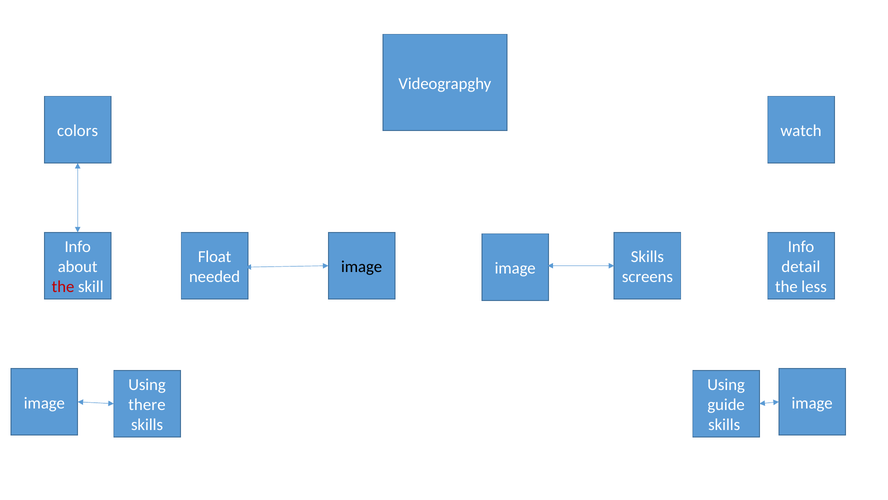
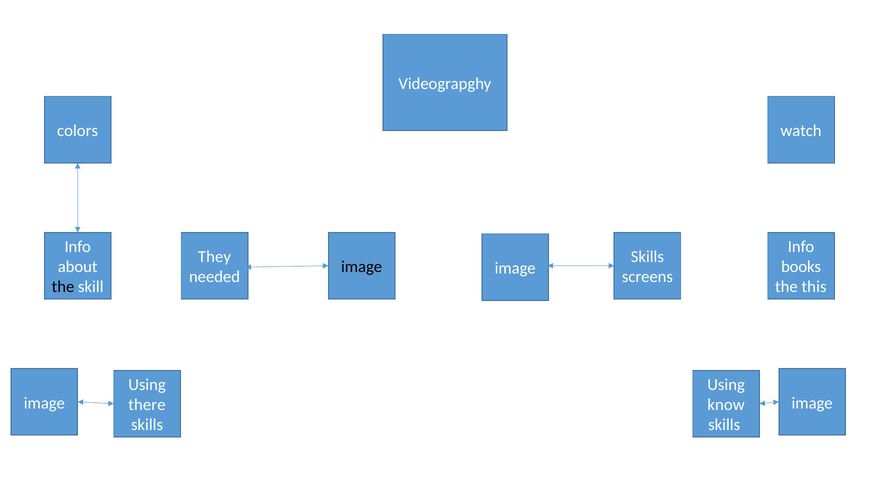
Float: Float -> They
detail: detail -> books
the at (63, 287) colour: red -> black
less: less -> this
guide: guide -> know
